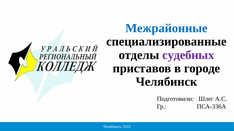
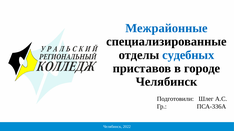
судебных colour: purple -> blue
